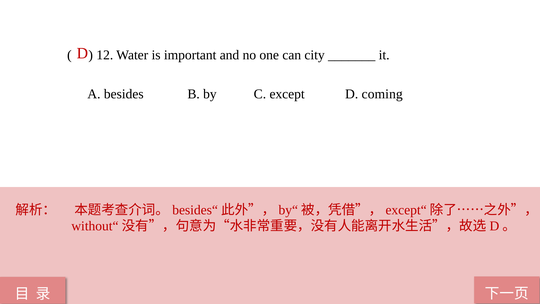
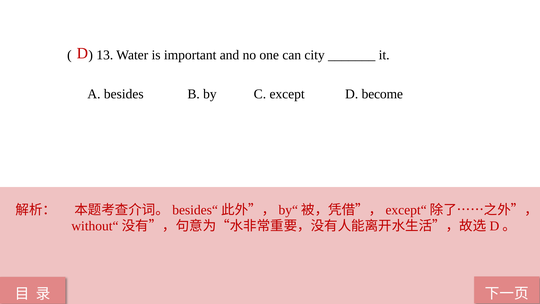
12: 12 -> 13
coming: coming -> become
